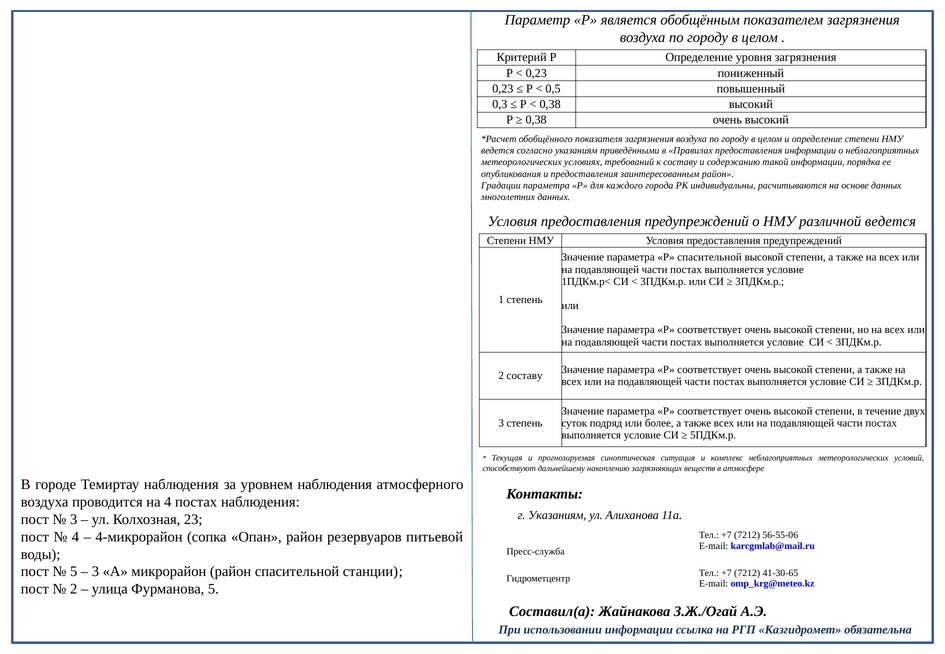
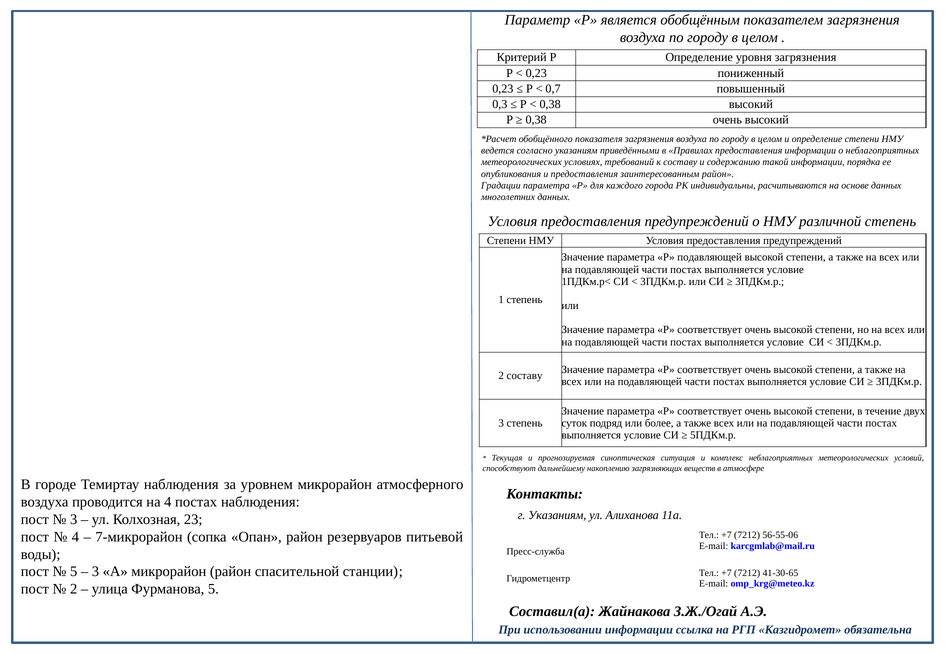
0,5: 0,5 -> 0,7
различной ведется: ведется -> степень
Р спасительной: спасительной -> подавляющей
уровнем наблюдения: наблюдения -> микрорайон
4-микрорайон: 4-микрорайон -> 7-микрорайон
